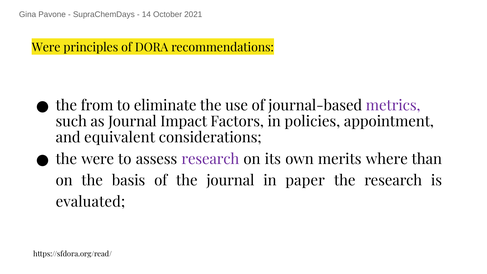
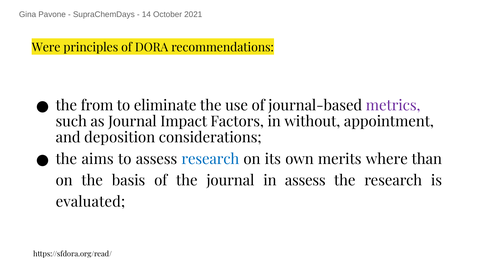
policies: policies -> without
equivalent: equivalent -> deposition
the were: were -> aims
research at (210, 159) colour: purple -> blue
in paper: paper -> assess
